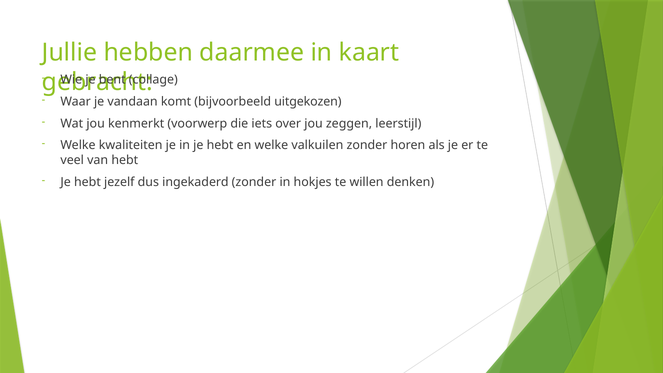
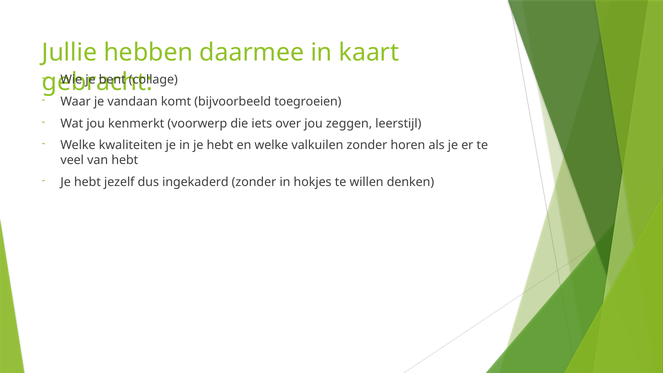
uitgekozen: uitgekozen -> toegroeien
